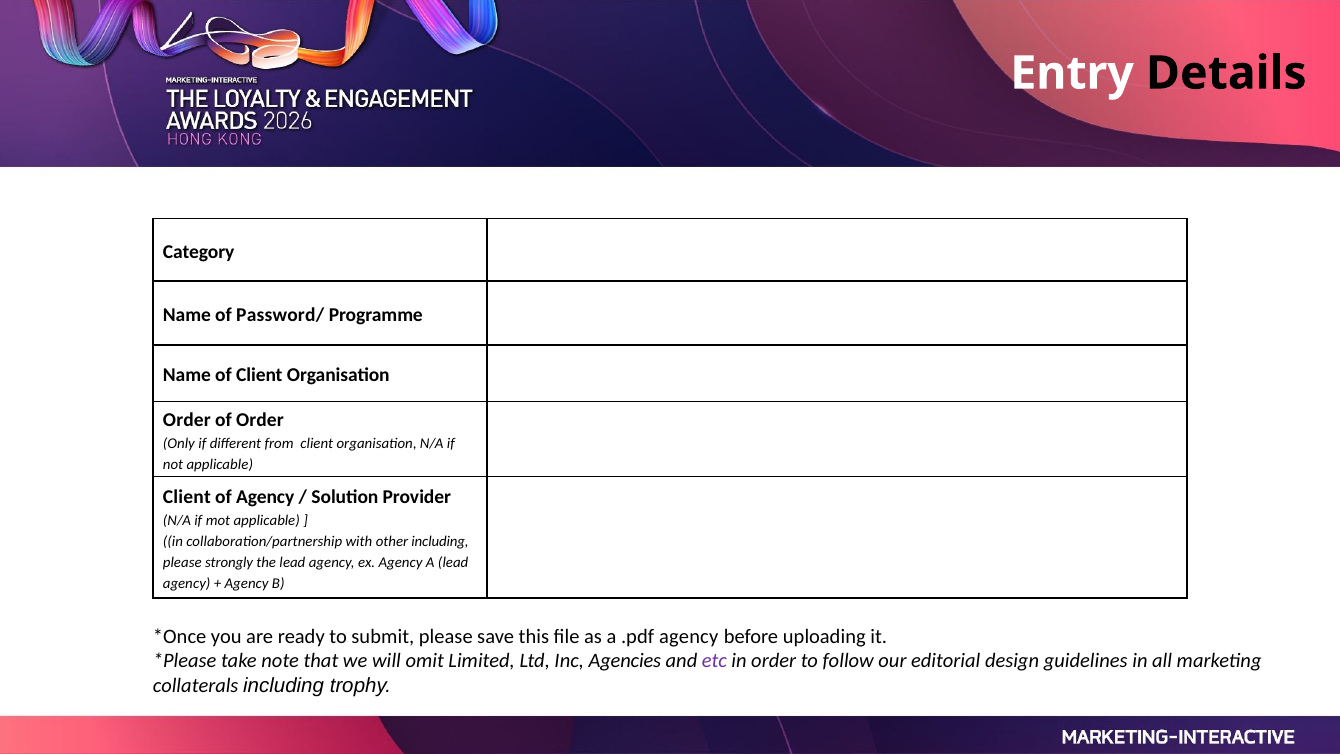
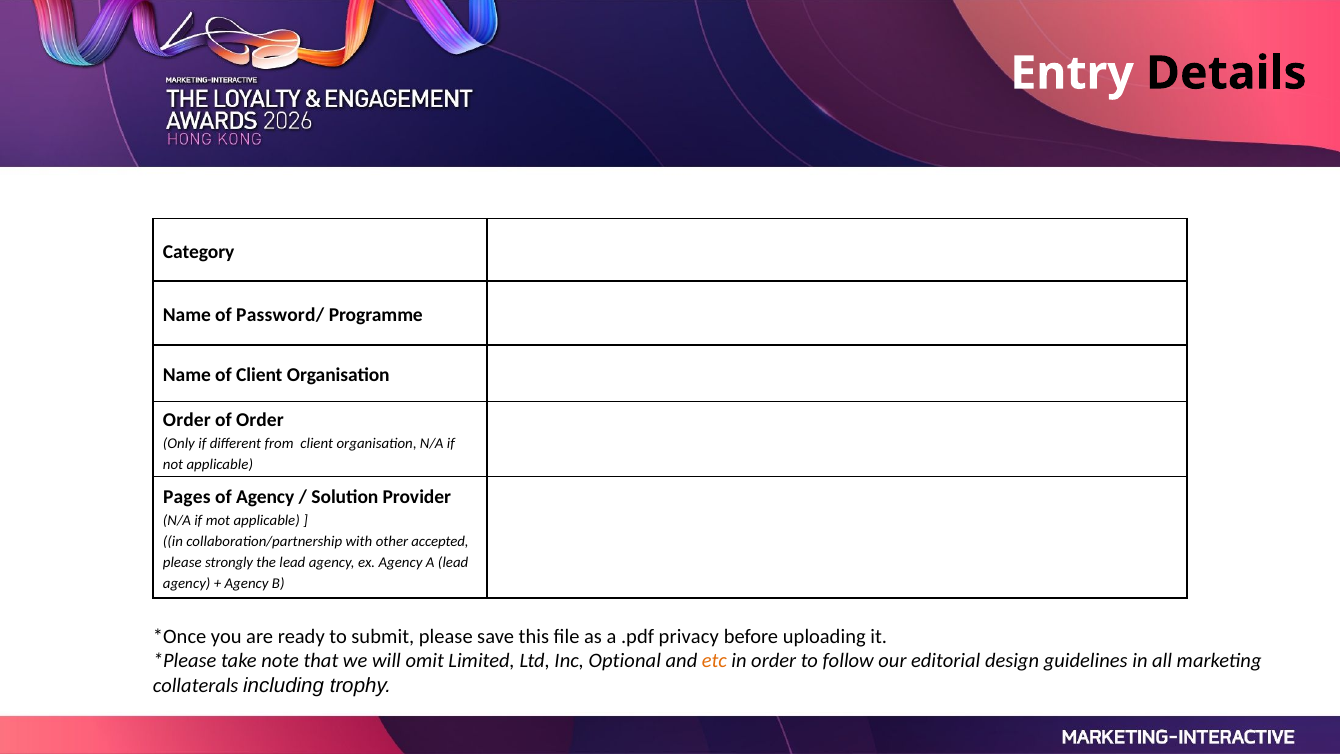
Client at (187, 497): Client -> Pages
other including: including -> accepted
.pdf agency: agency -> privacy
Agencies: Agencies -> Optional
etc colour: purple -> orange
